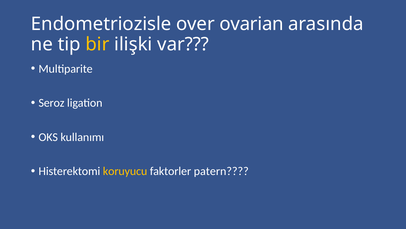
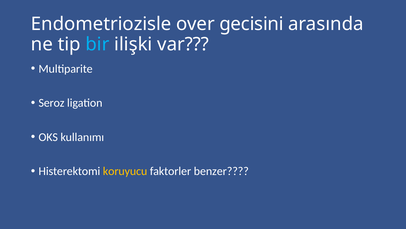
ovarian: ovarian -> gecisini
bir colour: yellow -> light blue
patern: patern -> benzer
